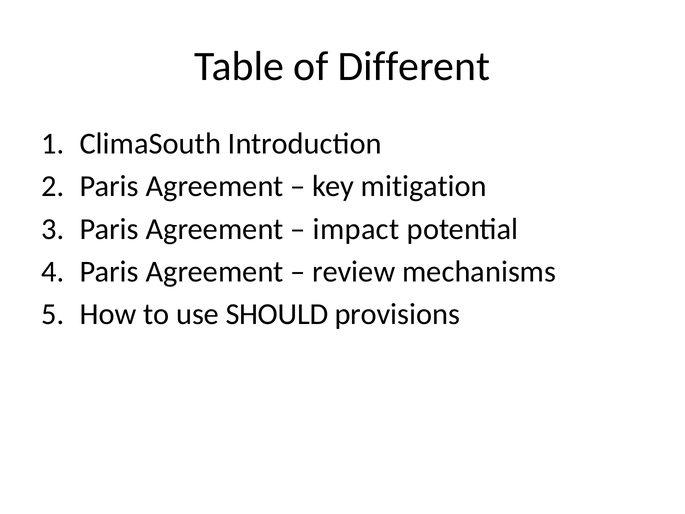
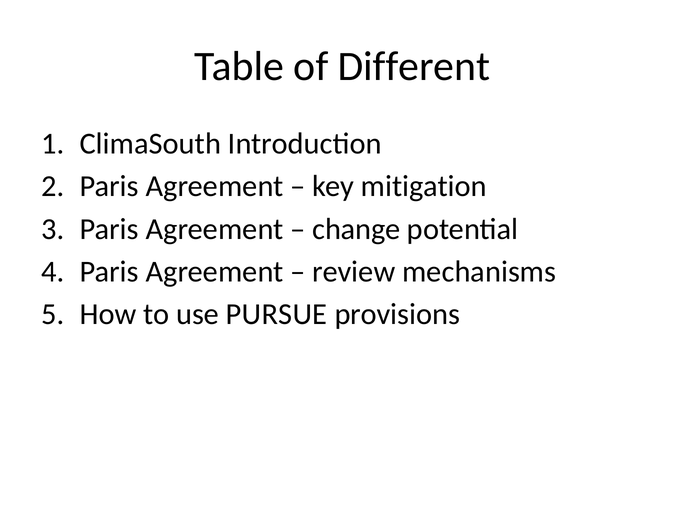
impact: impact -> change
SHOULD: SHOULD -> PURSUE
